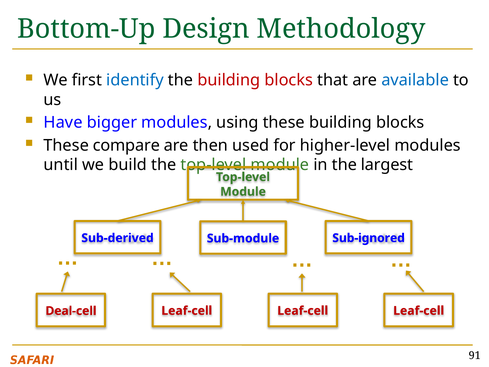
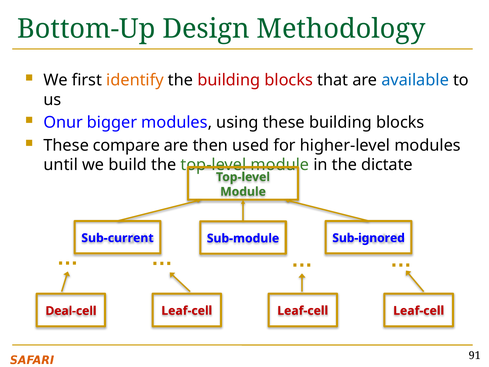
identify colour: blue -> orange
Have: Have -> Onur
largest: largest -> dictate
Sub-derived: Sub-derived -> Sub-current
